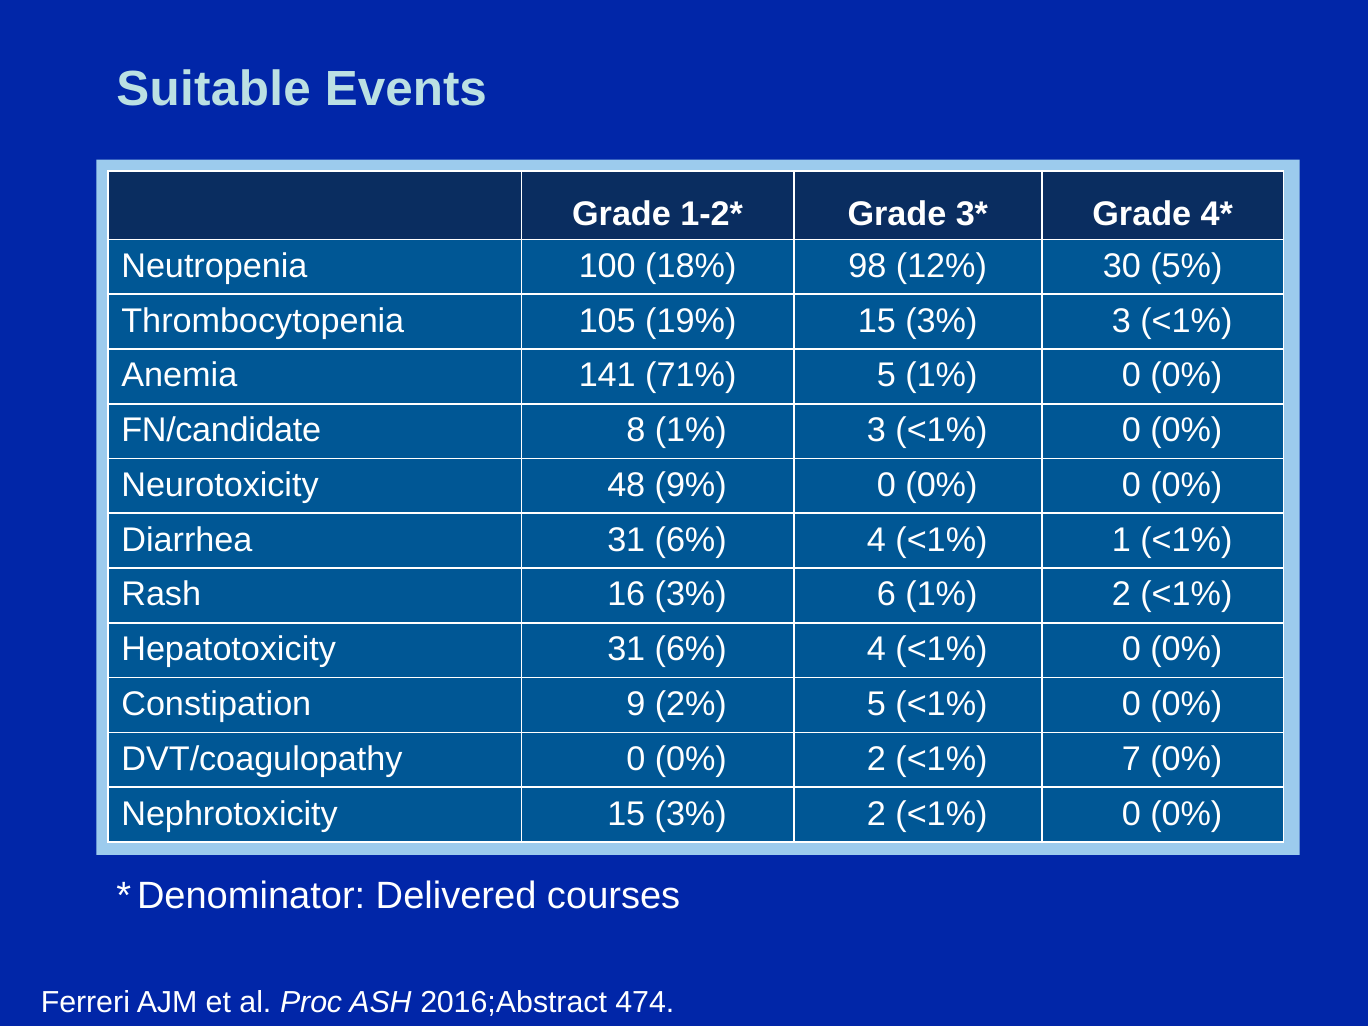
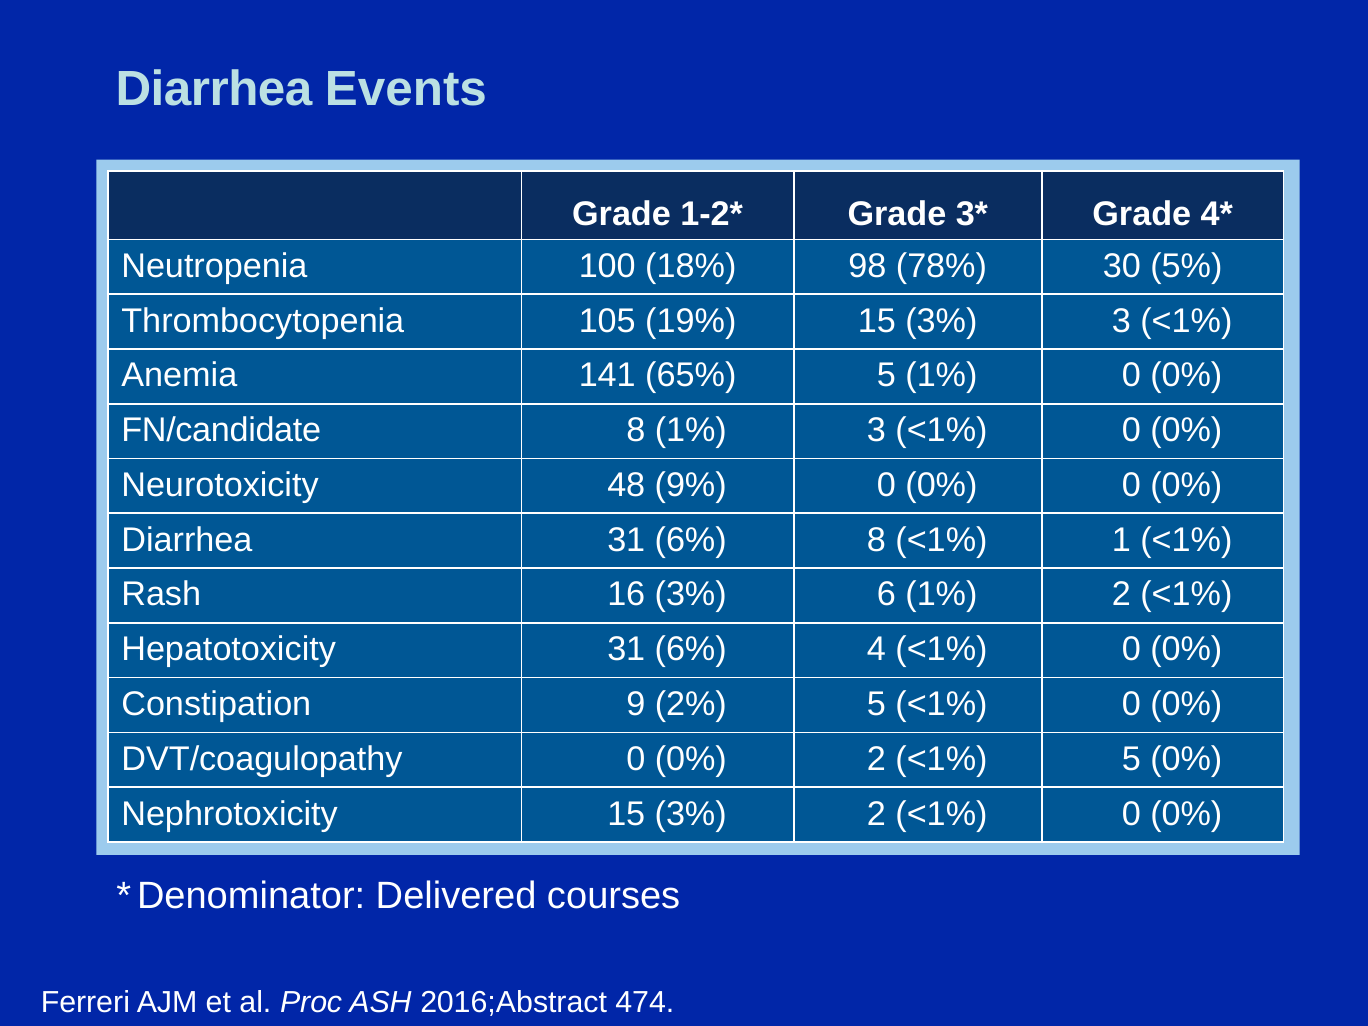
Suitable at (214, 89): Suitable -> Diarrhea
12%: 12% -> 78%
71%: 71% -> 65%
Diarrhea 31 6% 4: 4 -> 8
<1% 7: 7 -> 5
